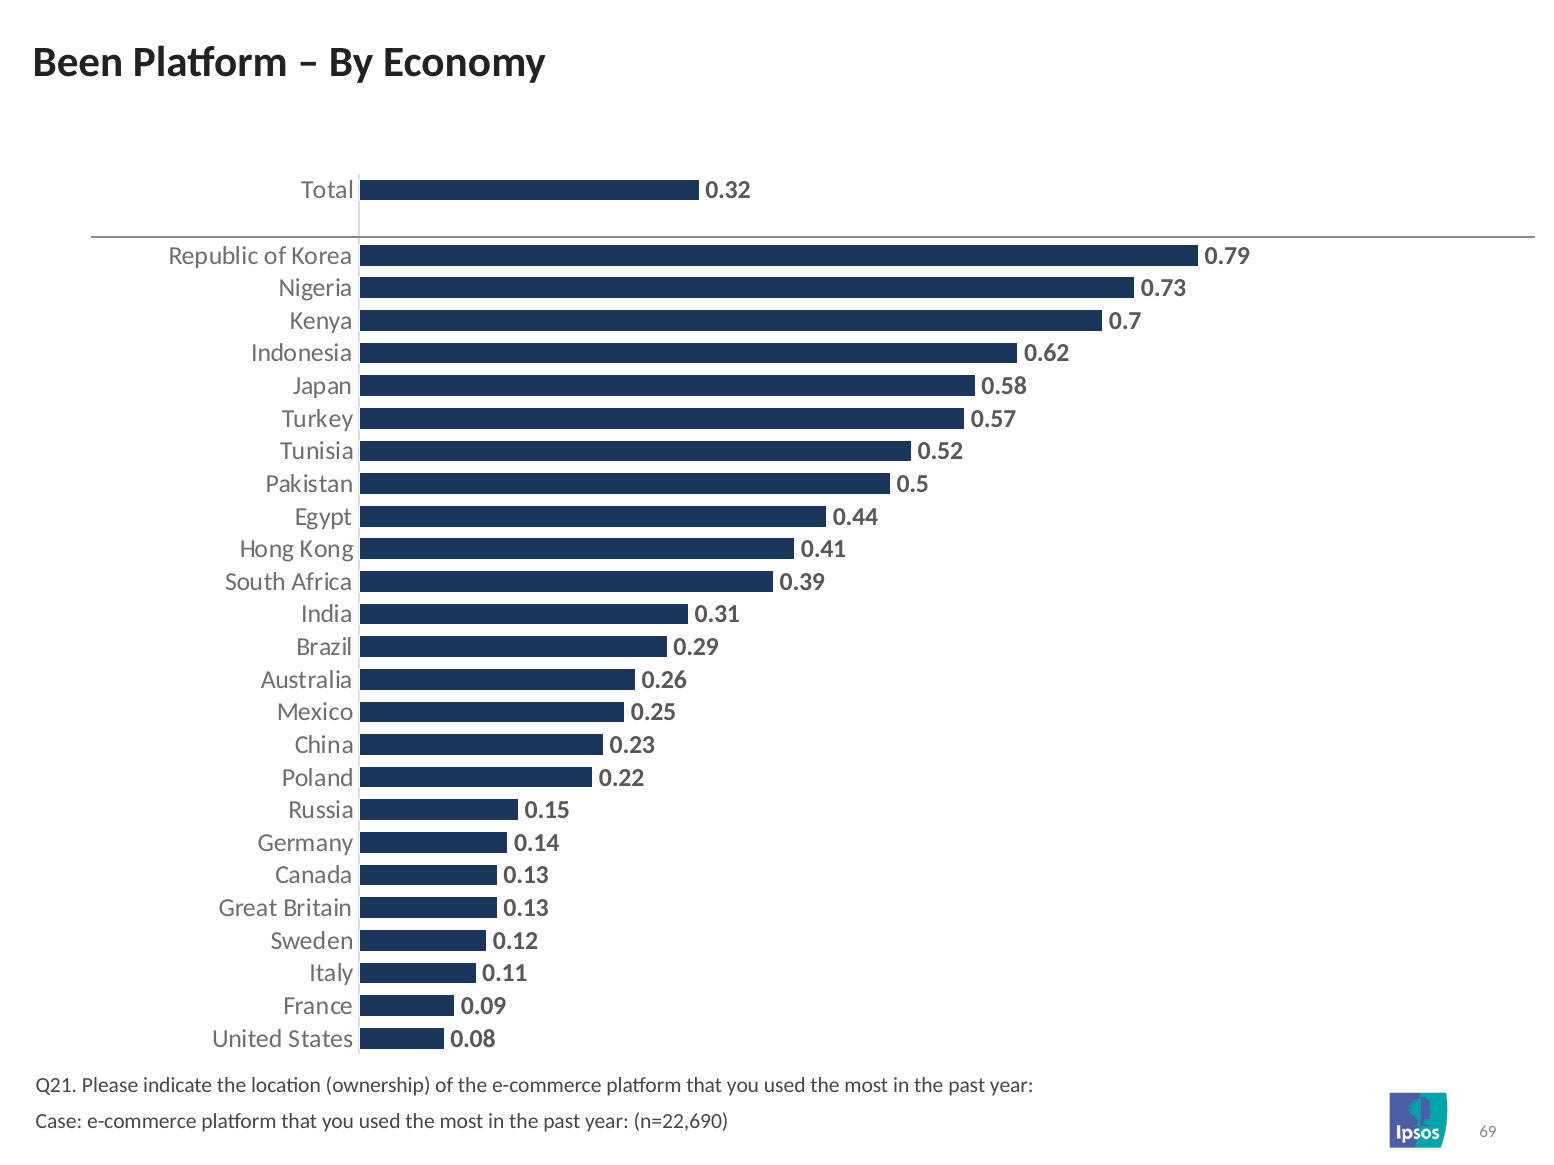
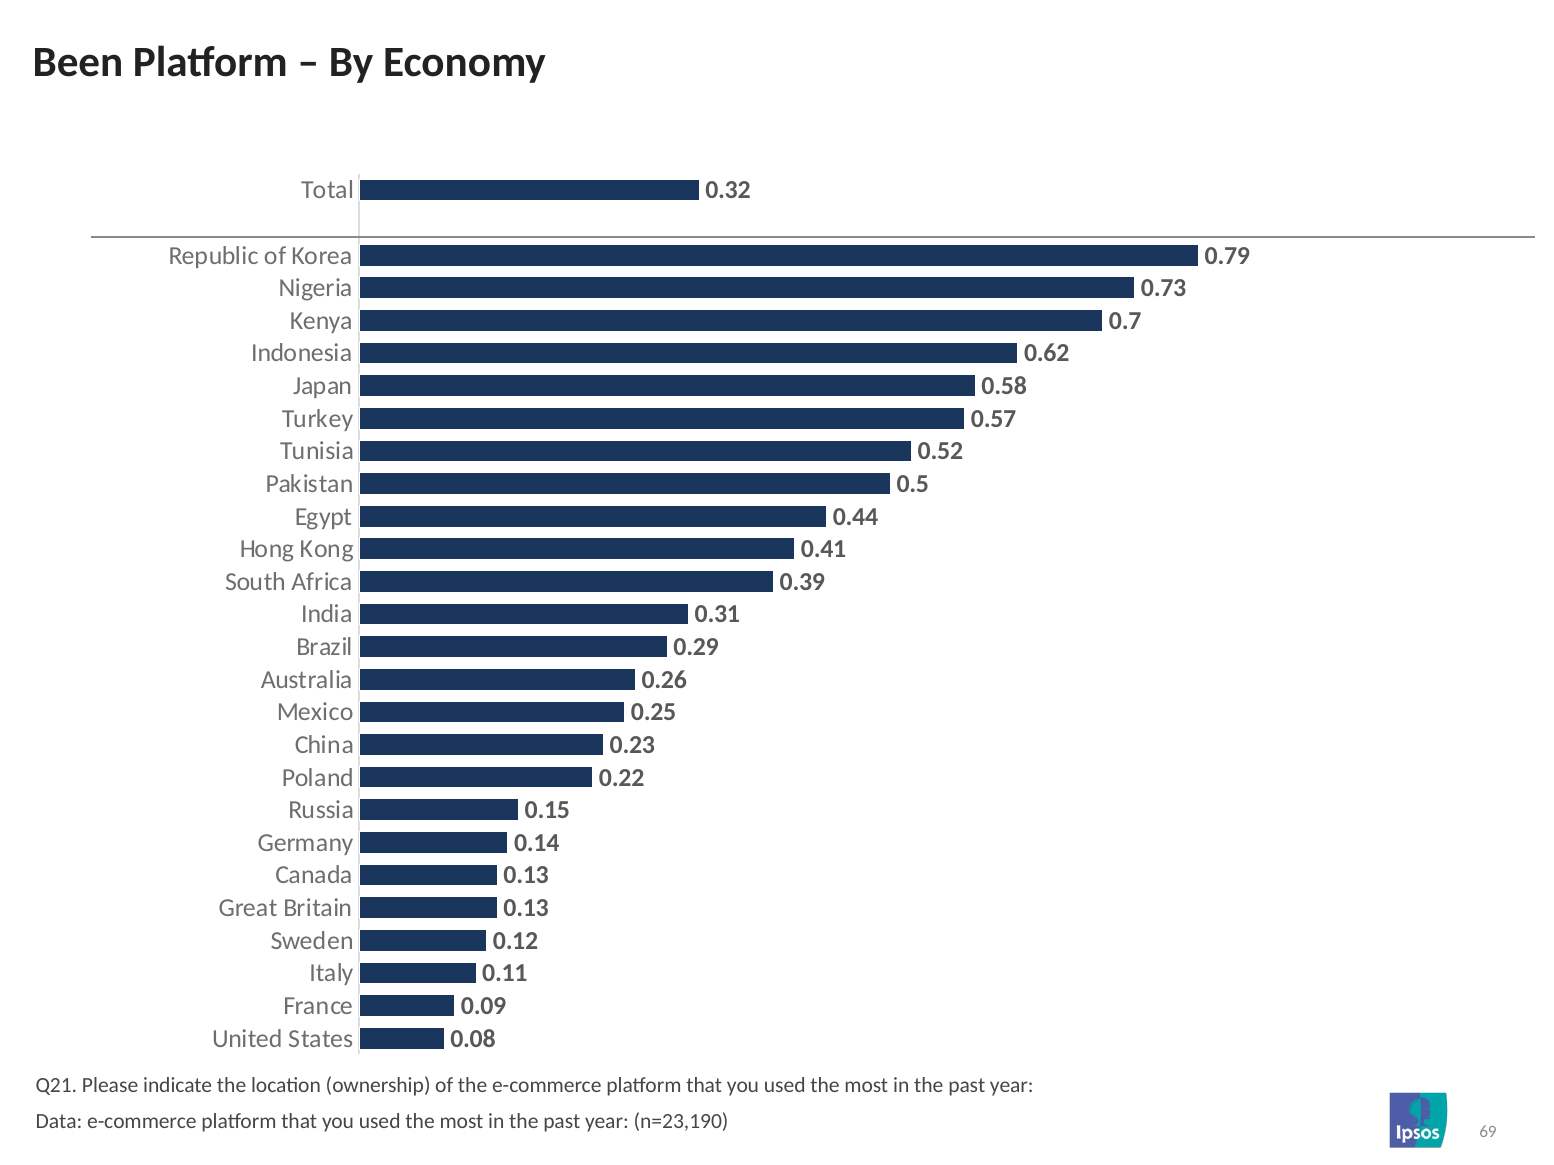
Case: Case -> Data
n=22,690: n=22,690 -> n=23,190
